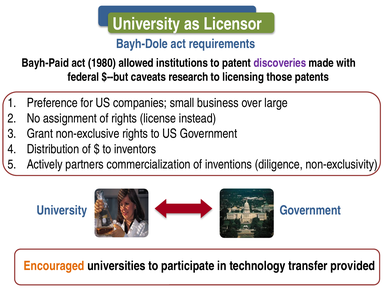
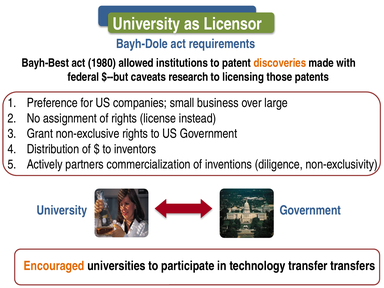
Bayh-Paid: Bayh-Paid -> Bayh-Best
discoveries colour: purple -> orange
provided: provided -> transfers
